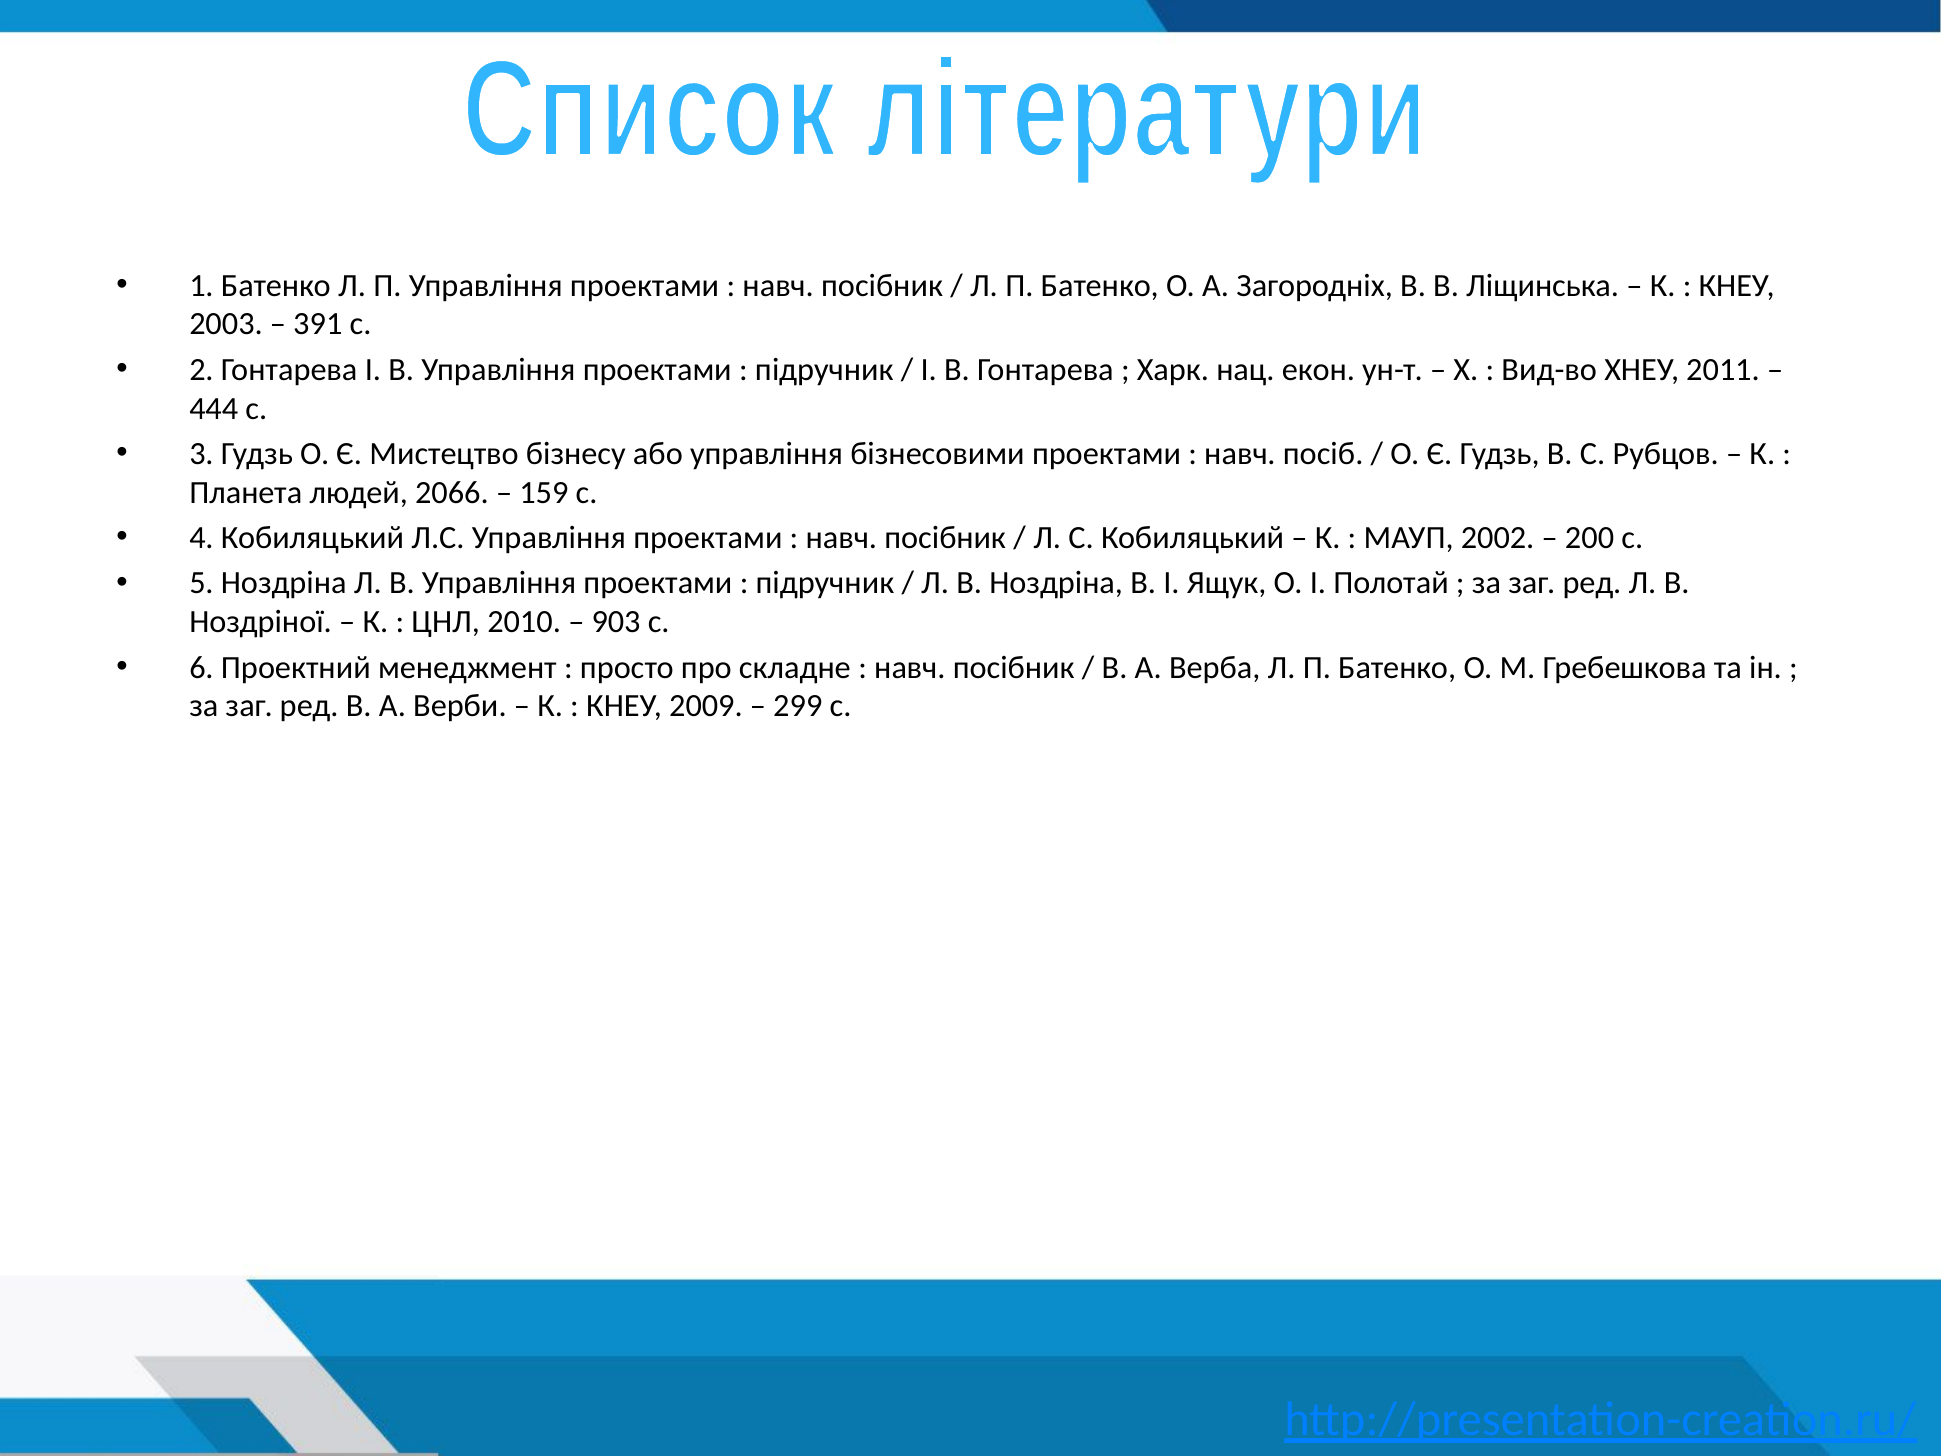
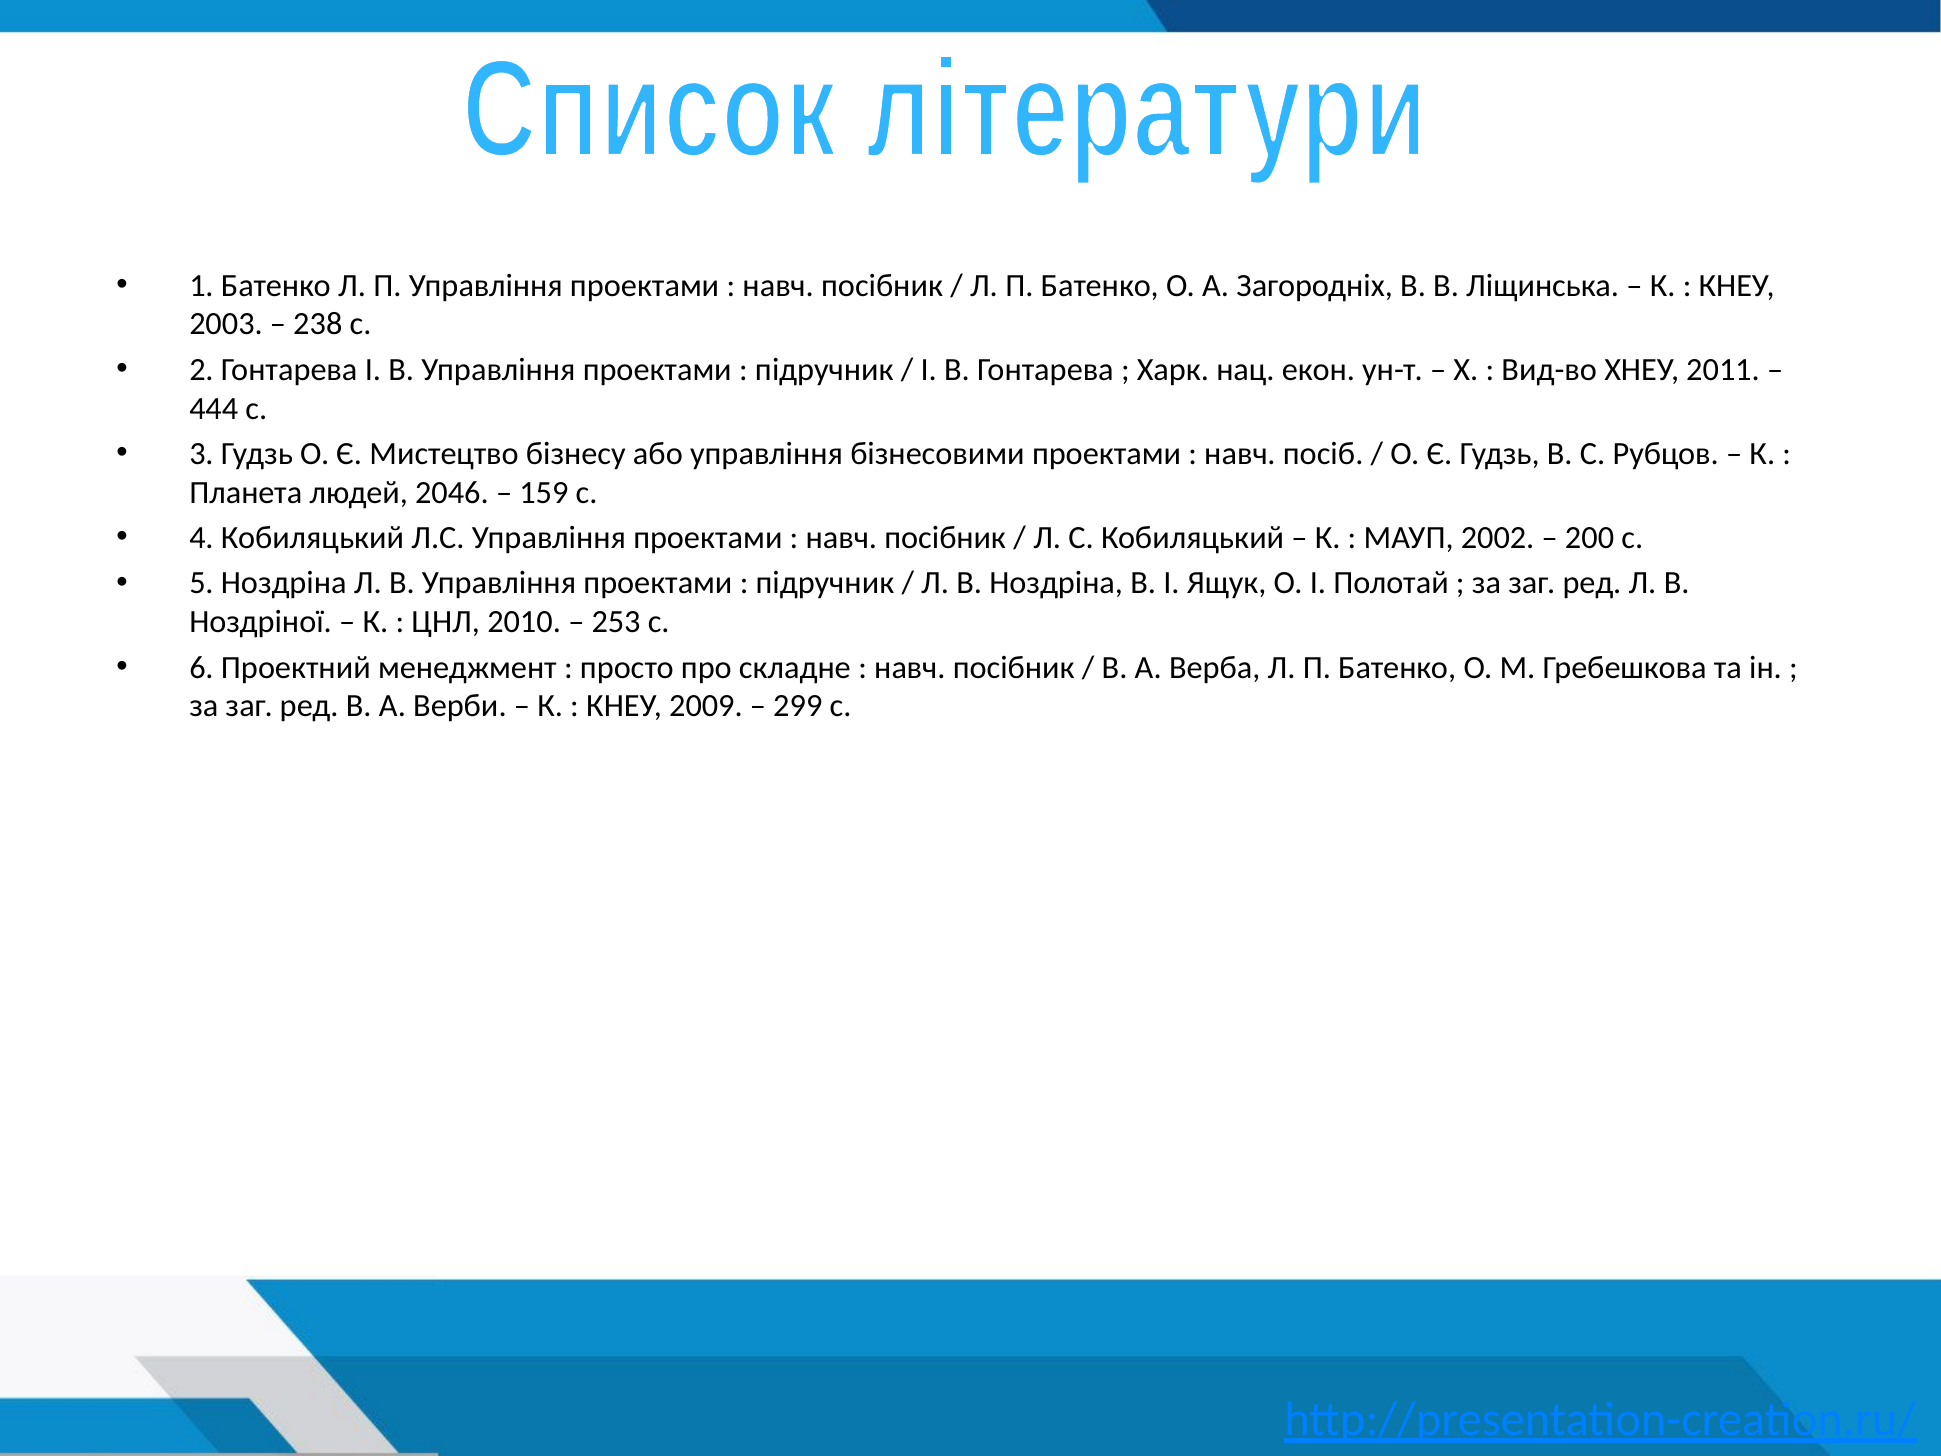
391: 391 -> 238
2066: 2066 -> 2046
903: 903 -> 253
